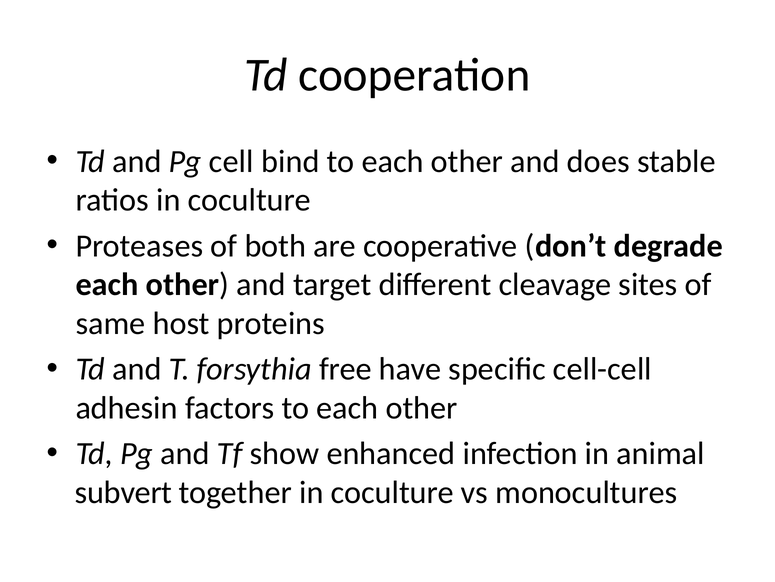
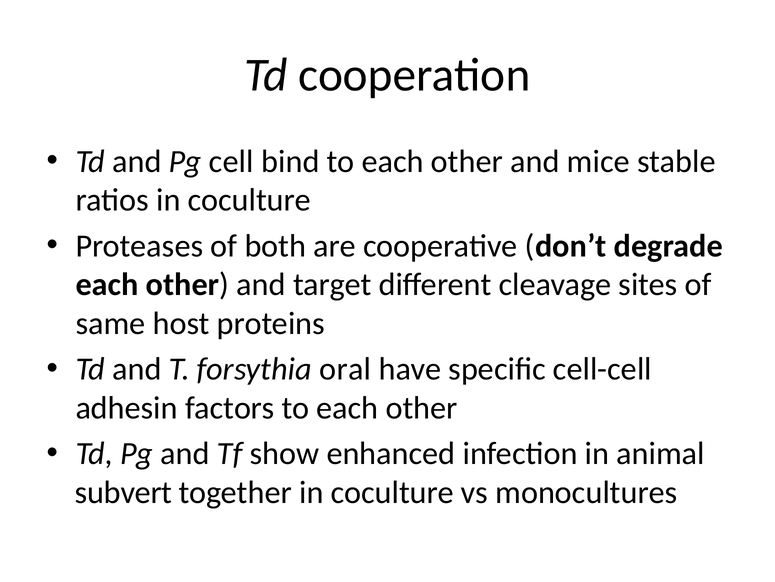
does: does -> mice
free: free -> oral
